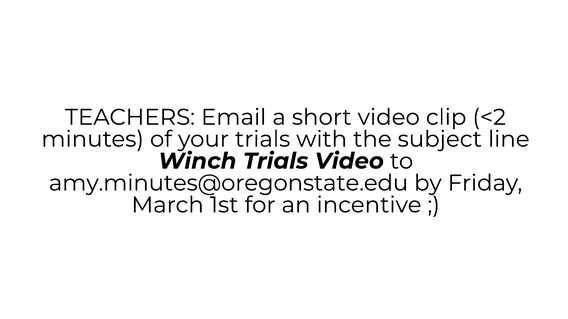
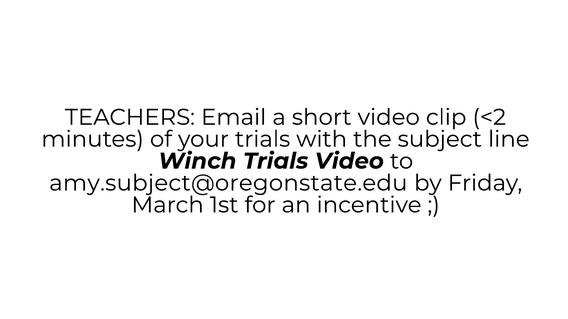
amy.minutes@oregonstate.edu: amy.minutes@oregonstate.edu -> amy.subject@oregonstate.edu
